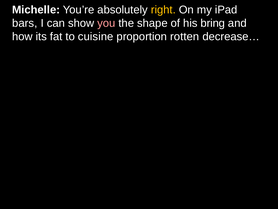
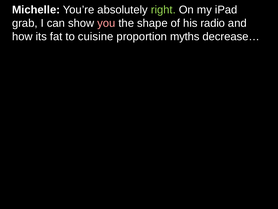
right colour: yellow -> light green
bars: bars -> grab
bring: bring -> radio
rotten: rotten -> myths
